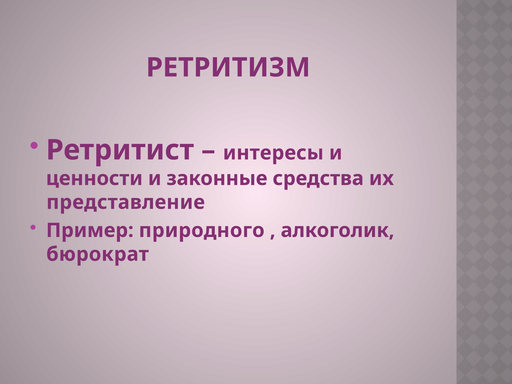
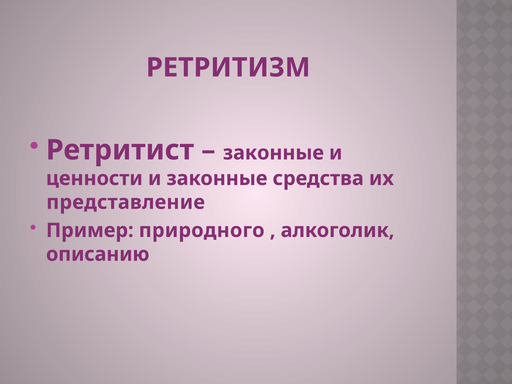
интересы at (273, 153): интересы -> законные
бюрократ: бюрократ -> описанию
